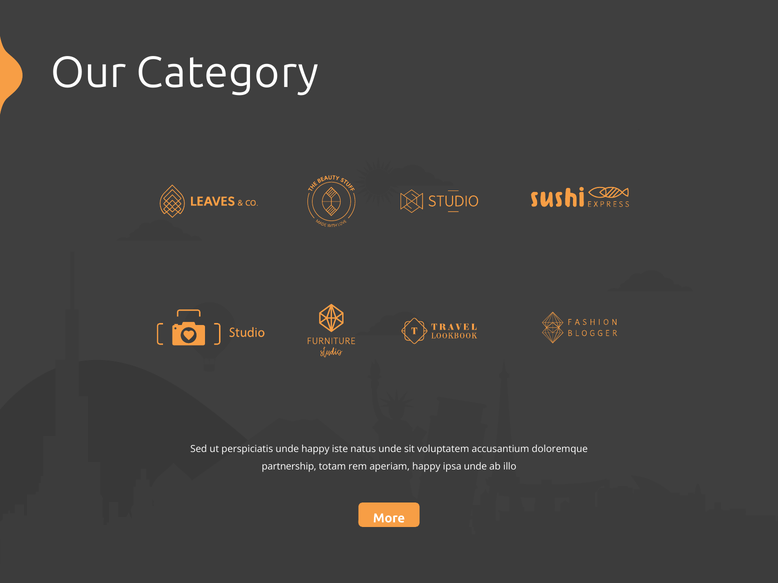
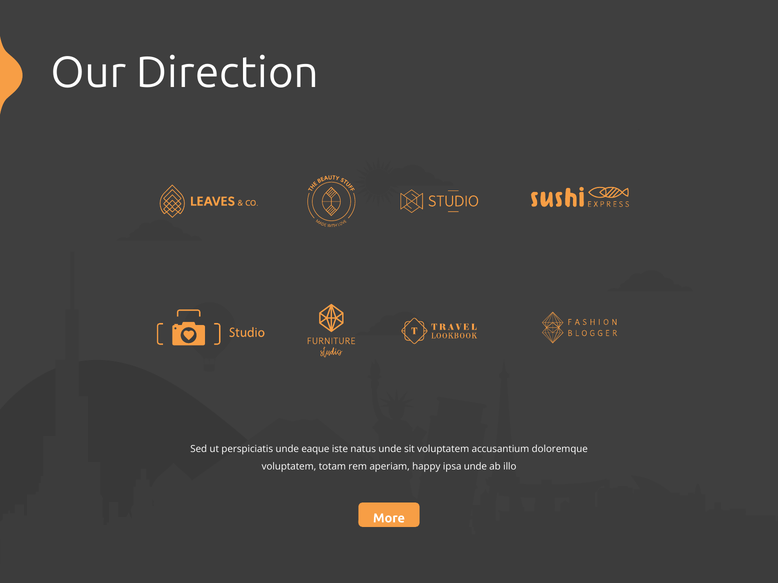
Category: Category -> Direction
unde happy: happy -> eaque
partnership at (289, 467): partnership -> voluptatem
